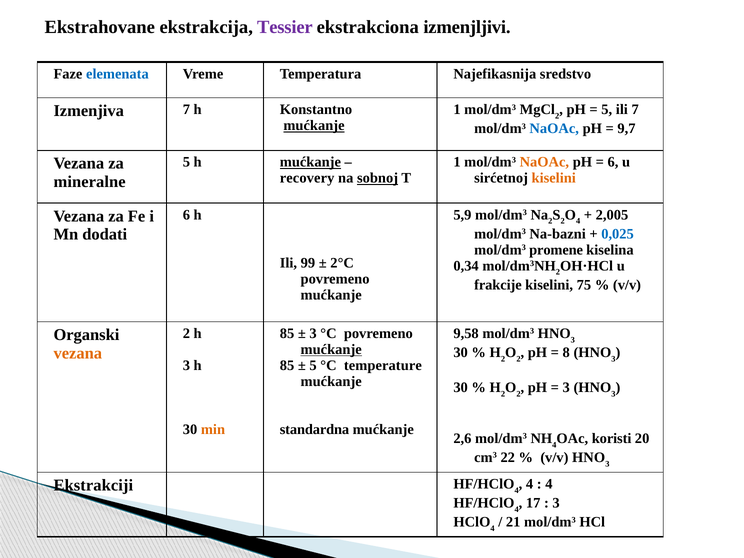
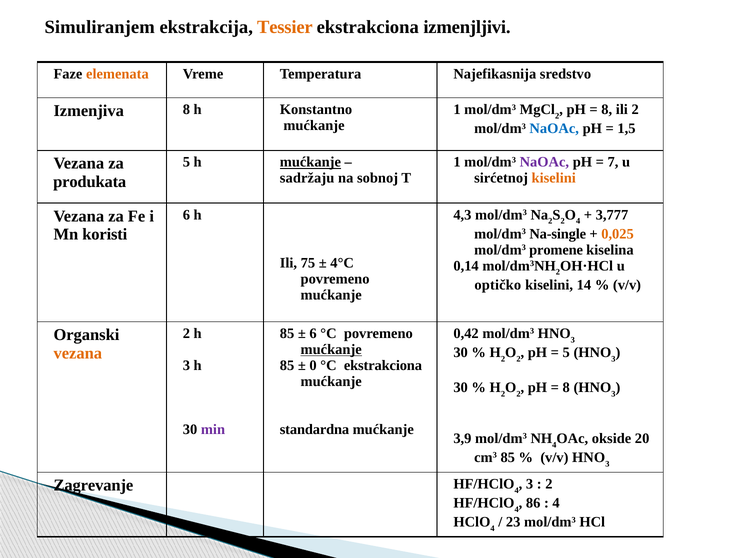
Ekstrahovane: Ekstrahovane -> Simuliranjem
Tessier colour: purple -> orange
elemenata colour: blue -> orange
5 at (607, 110): 5 -> 8
ili 7: 7 -> 2
Izmenjiva 7: 7 -> 8
mućkanje at (314, 126) underline: present -> none
9,7: 9,7 -> 1,5
NaOAc at (544, 162) colour: orange -> purple
6 at (613, 162): 6 -> 7
recovery: recovery -> sadržaju
sobnoj underline: present -> none
mineralne: mineralne -> produkata
5,9: 5,9 -> 4,3
2,005: 2,005 -> 3,777
dodati: dodati -> koristi
Na-bazni: Na-bazni -> Na-single
0,025 colour: blue -> orange
99: 99 -> 75
2°C: 2°C -> 4°C
0,34: 0,34 -> 0,14
frakcije: frakcije -> optičko
75: 75 -> 14
3 at (313, 334): 3 -> 6
9,58: 9,58 -> 0,42
8 at (566, 353): 8 -> 5
5 at (313, 366): 5 -> 0
°C temperature: temperature -> ekstrakciona
3 at (566, 388): 3 -> 8
min colour: orange -> purple
2,6: 2,6 -> 3,9
koristi: koristi -> okside
cm3 22: 22 -> 85
Ekstrakciji: Ekstrakciji -> Zagrevanje
4 at (530, 484): 4 -> 3
4 at (549, 484): 4 -> 2
17: 17 -> 86
3 at (556, 503): 3 -> 4
21: 21 -> 23
